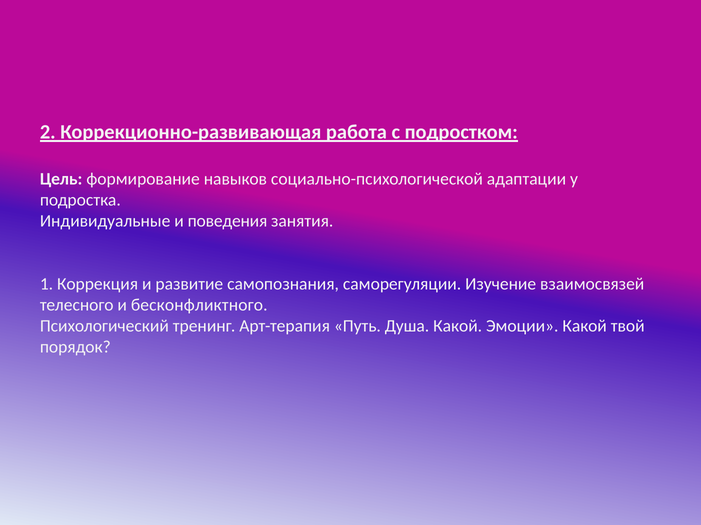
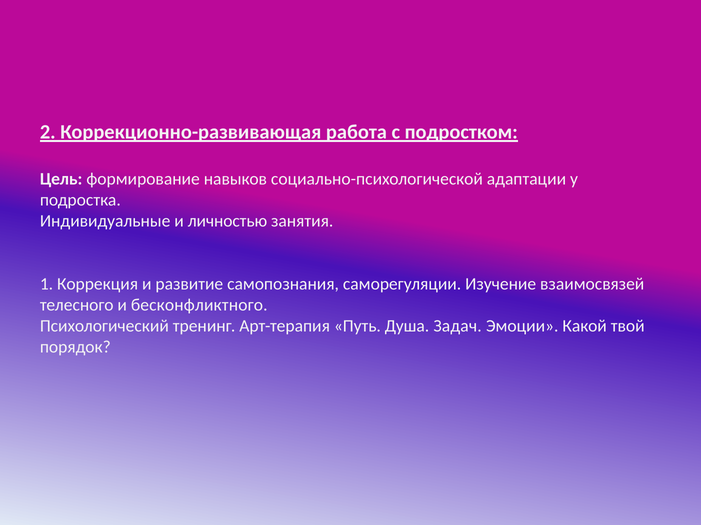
поведения: поведения -> личностью
Душа Какой: Какой -> Задач
